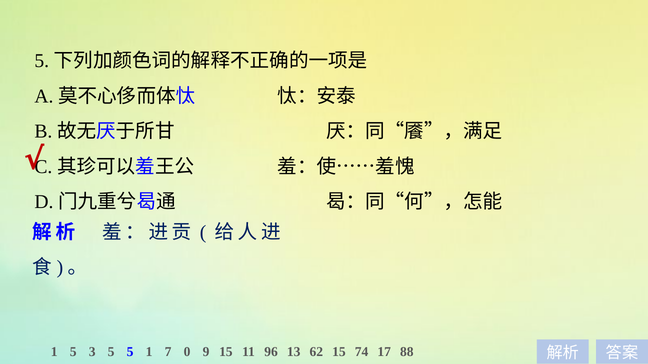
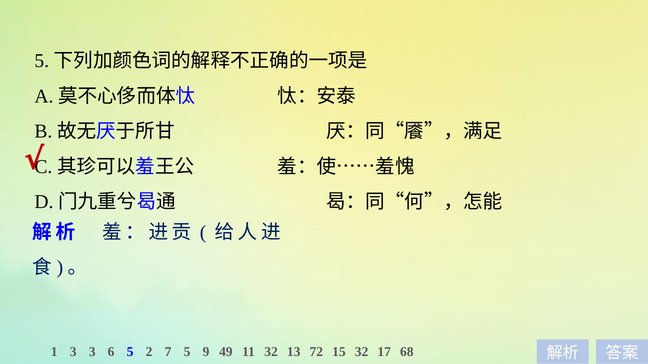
1 5: 5 -> 3
3 5: 5 -> 6
5 1: 1 -> 2
7 0: 0 -> 5
9 15: 15 -> 49
11 96: 96 -> 32
62: 62 -> 72
15 74: 74 -> 32
88: 88 -> 68
